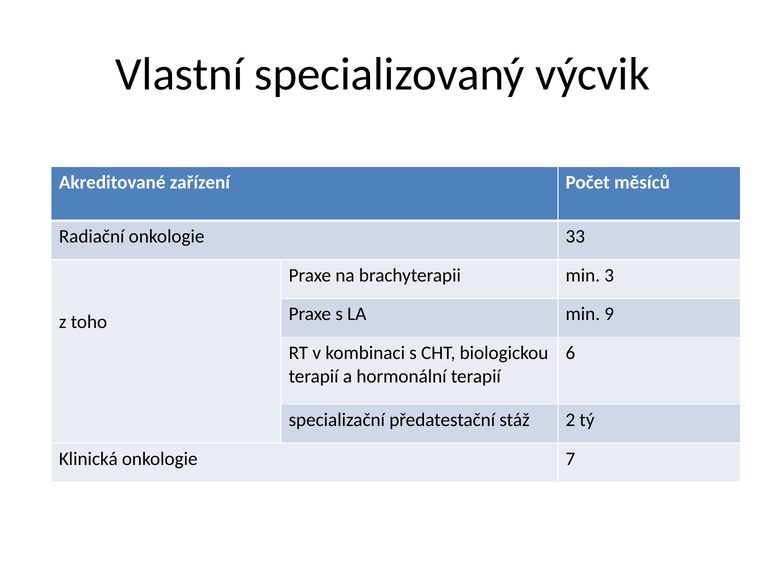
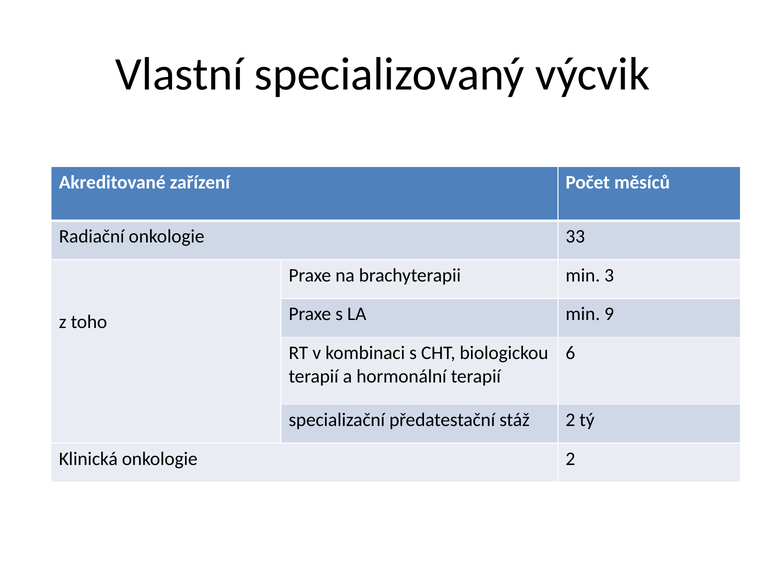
onkologie 7: 7 -> 2
